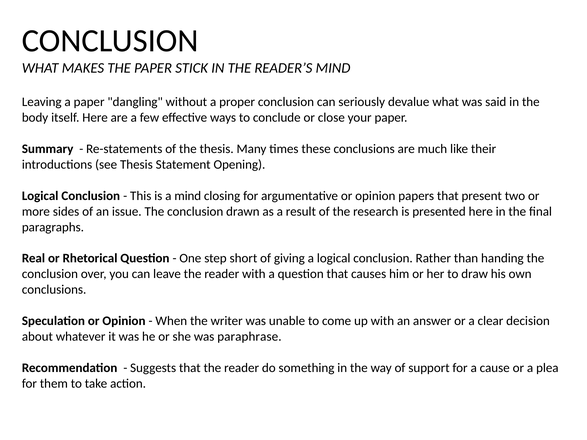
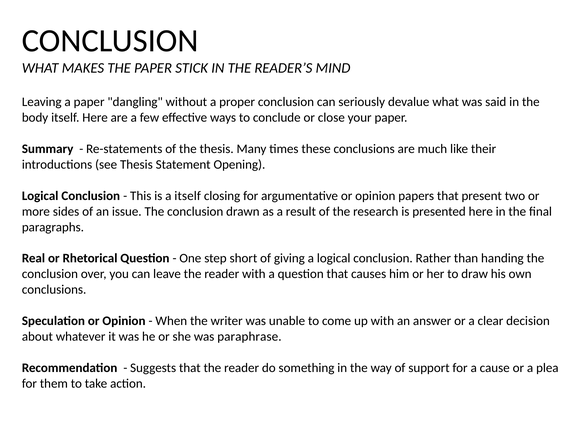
a mind: mind -> itself
